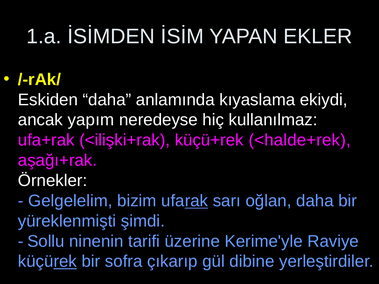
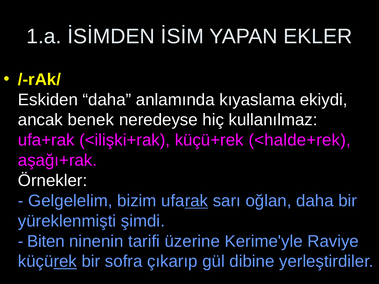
yapım: yapım -> benek
Sollu: Sollu -> Biten
